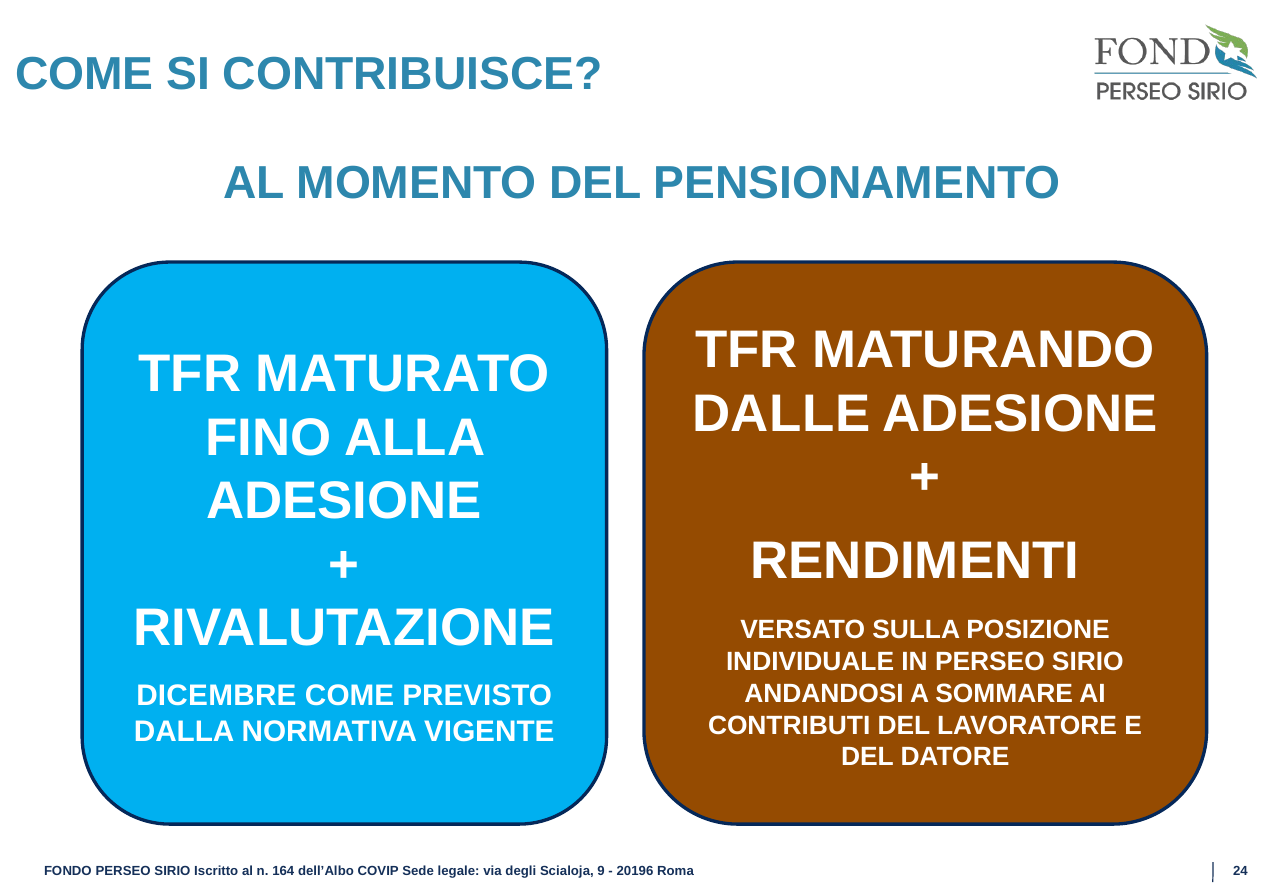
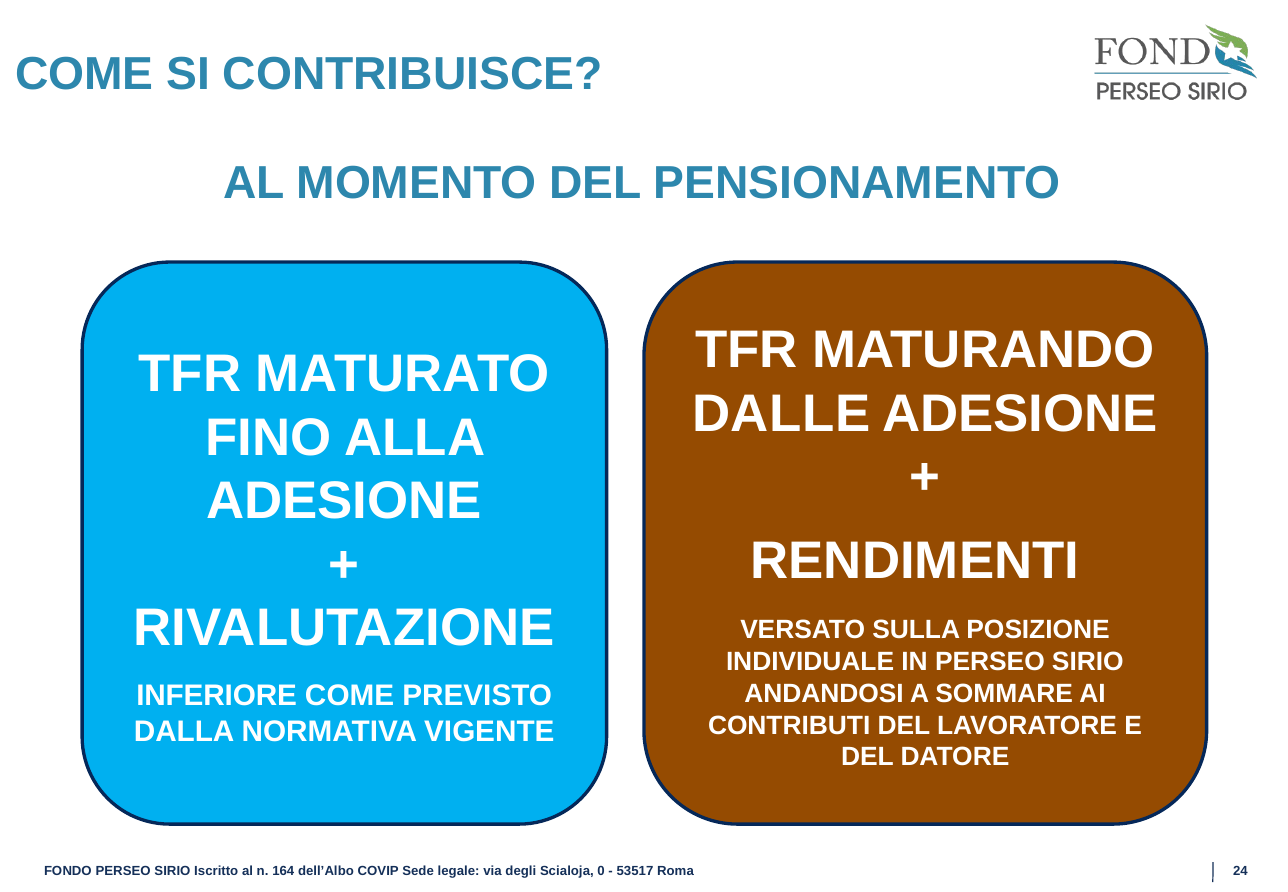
DICEMBRE: DICEMBRE -> INFERIORE
9: 9 -> 0
20196: 20196 -> 53517
